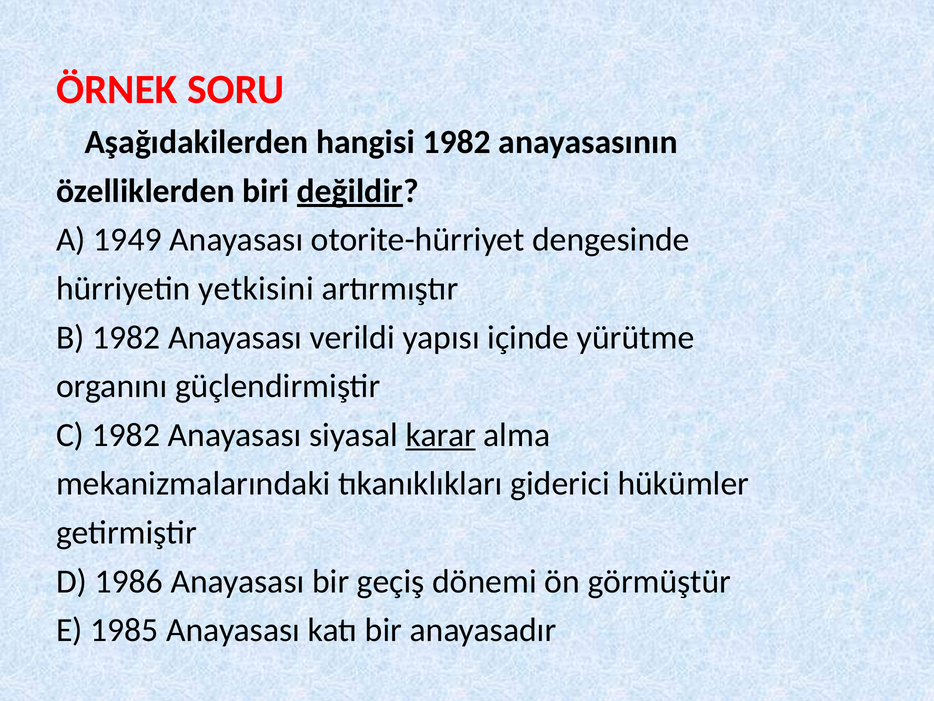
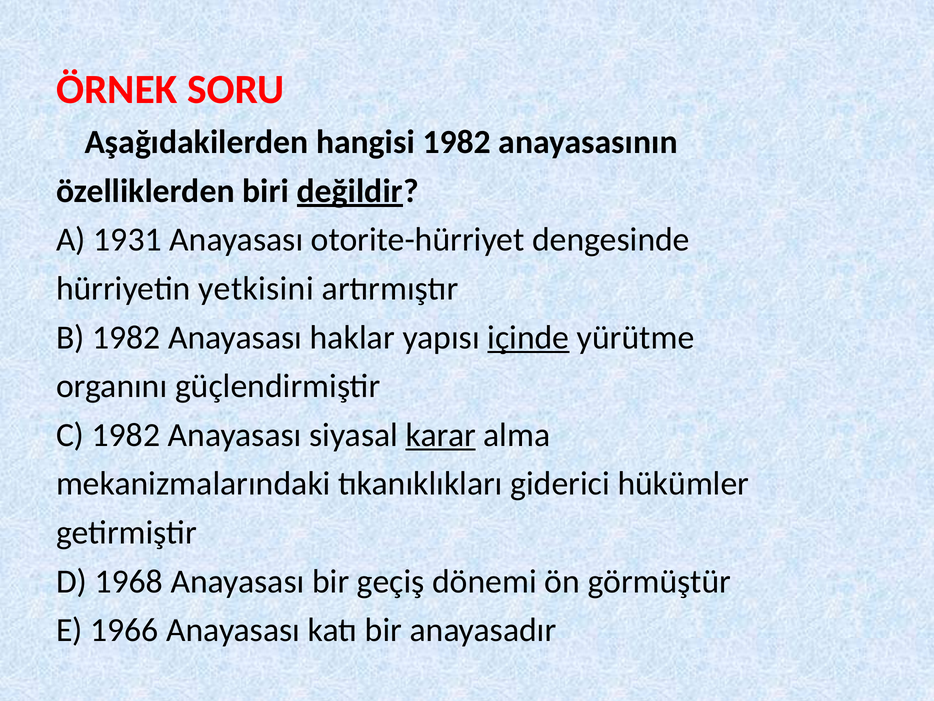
1949: 1949 -> 1931
verildi: verildi -> haklar
içinde underline: none -> present
1986: 1986 -> 1968
1985: 1985 -> 1966
